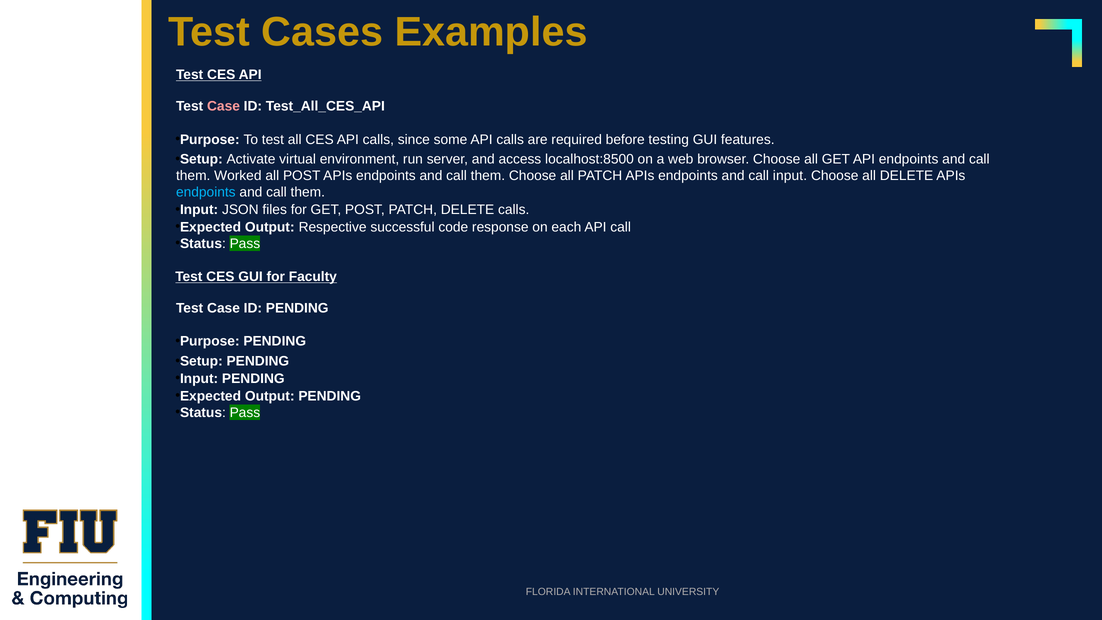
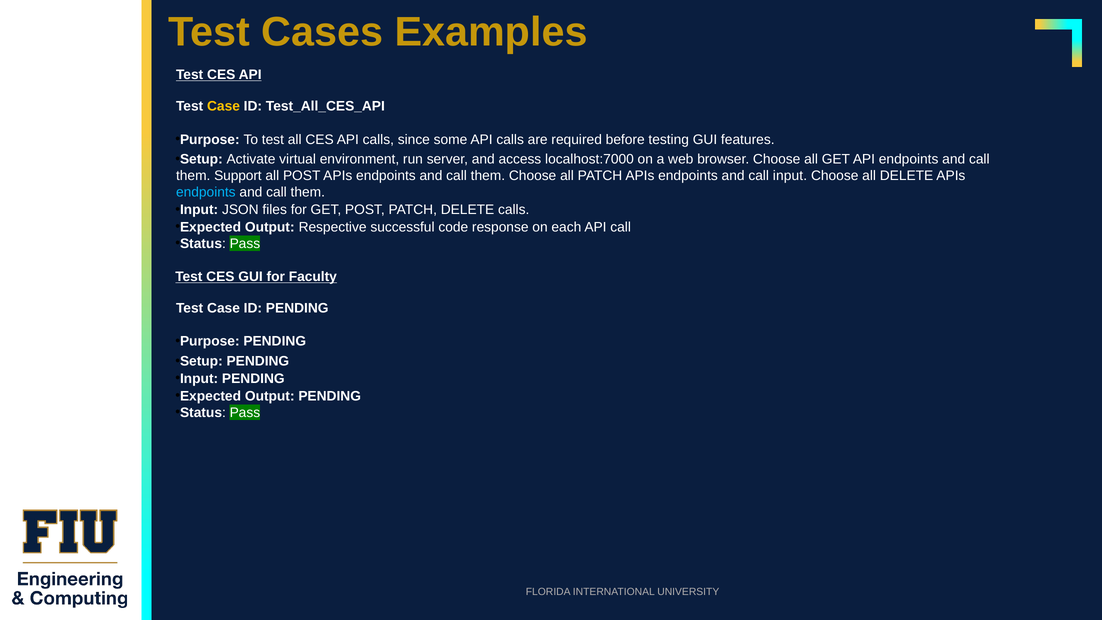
Case at (223, 106) colour: pink -> yellow
localhost:8500: localhost:8500 -> localhost:7000
Worked: Worked -> Support
